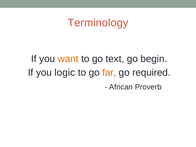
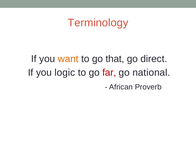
text: text -> that
begin: begin -> direct
far colour: orange -> red
required: required -> national
